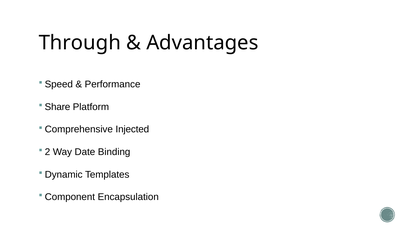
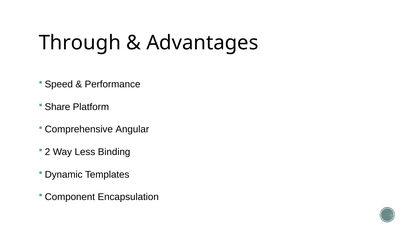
Injected: Injected -> Angular
Date: Date -> Less
